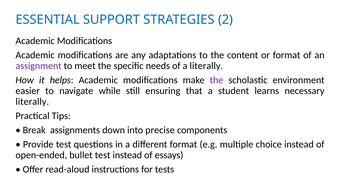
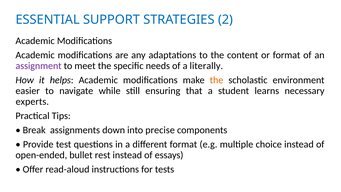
the at (217, 80) colour: purple -> orange
literally at (32, 101): literally -> experts
bullet test: test -> rest
